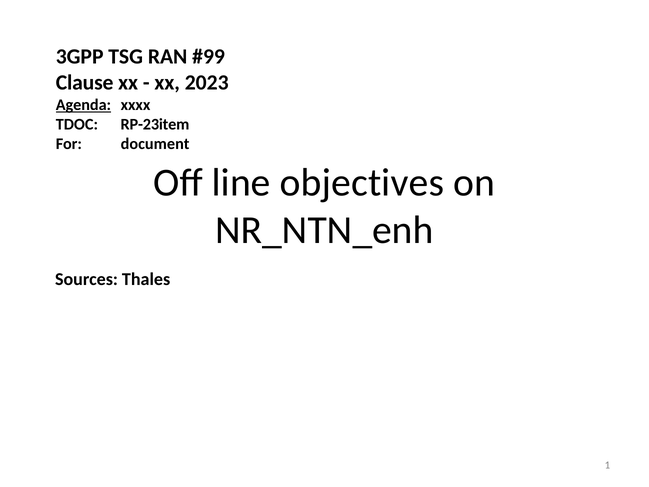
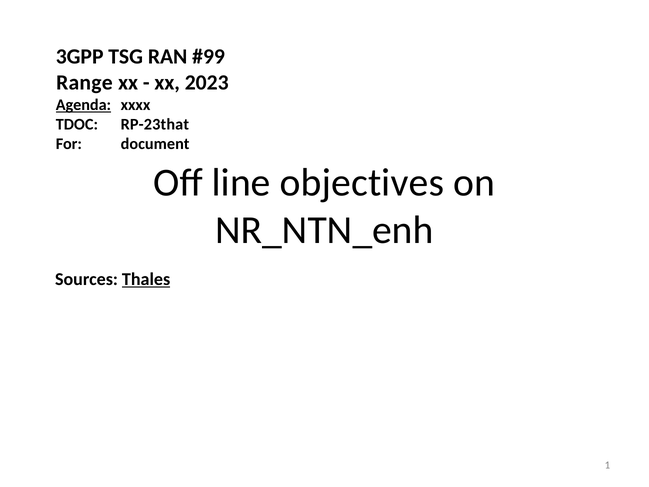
Clause: Clause -> Range
RP-23item: RP-23item -> RP-23that
Thales underline: none -> present
